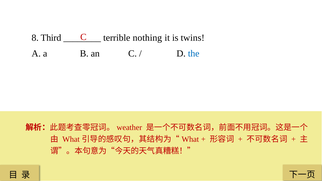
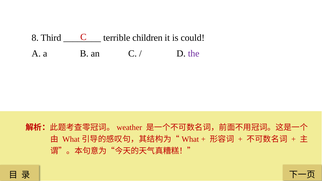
nothing: nothing -> children
twins: twins -> could
the colour: blue -> purple
